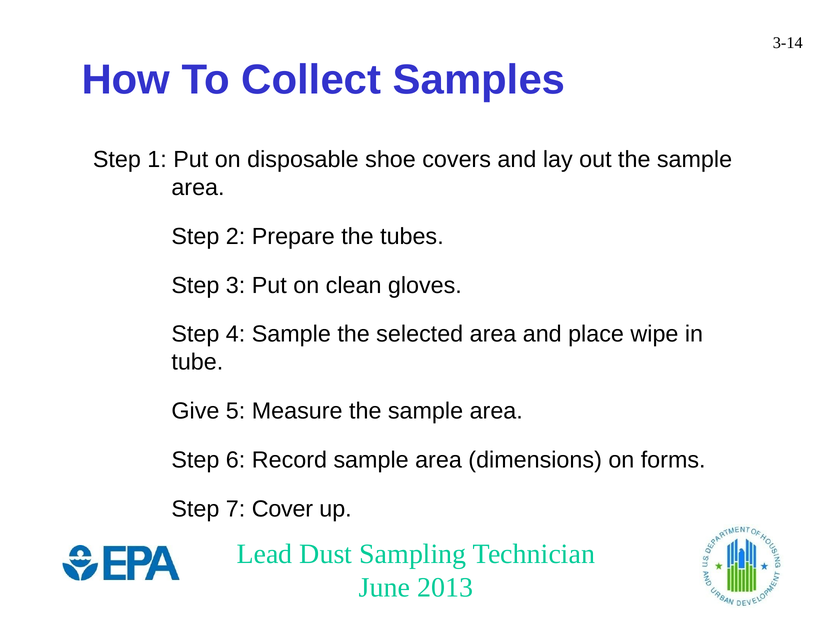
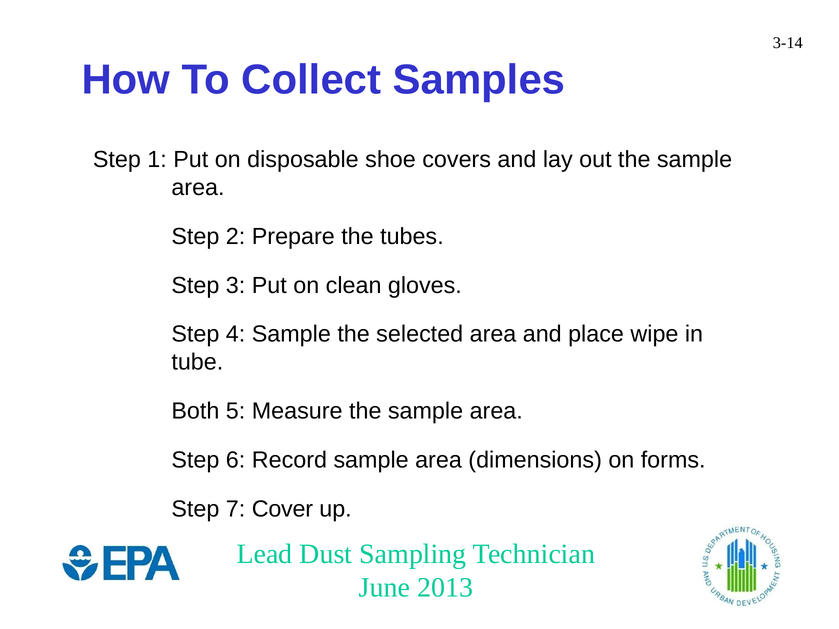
Give: Give -> Both
